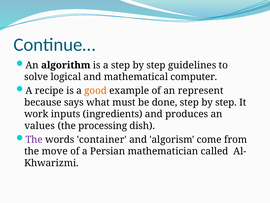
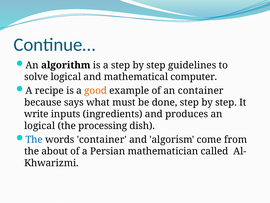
an represent: represent -> container
work: work -> write
values at (40, 126): values -> logical
The at (34, 139) colour: purple -> blue
move: move -> about
